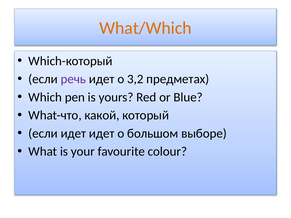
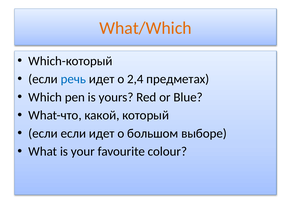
речь colour: purple -> blue
3,2: 3,2 -> 2,4
если идет: идет -> если
